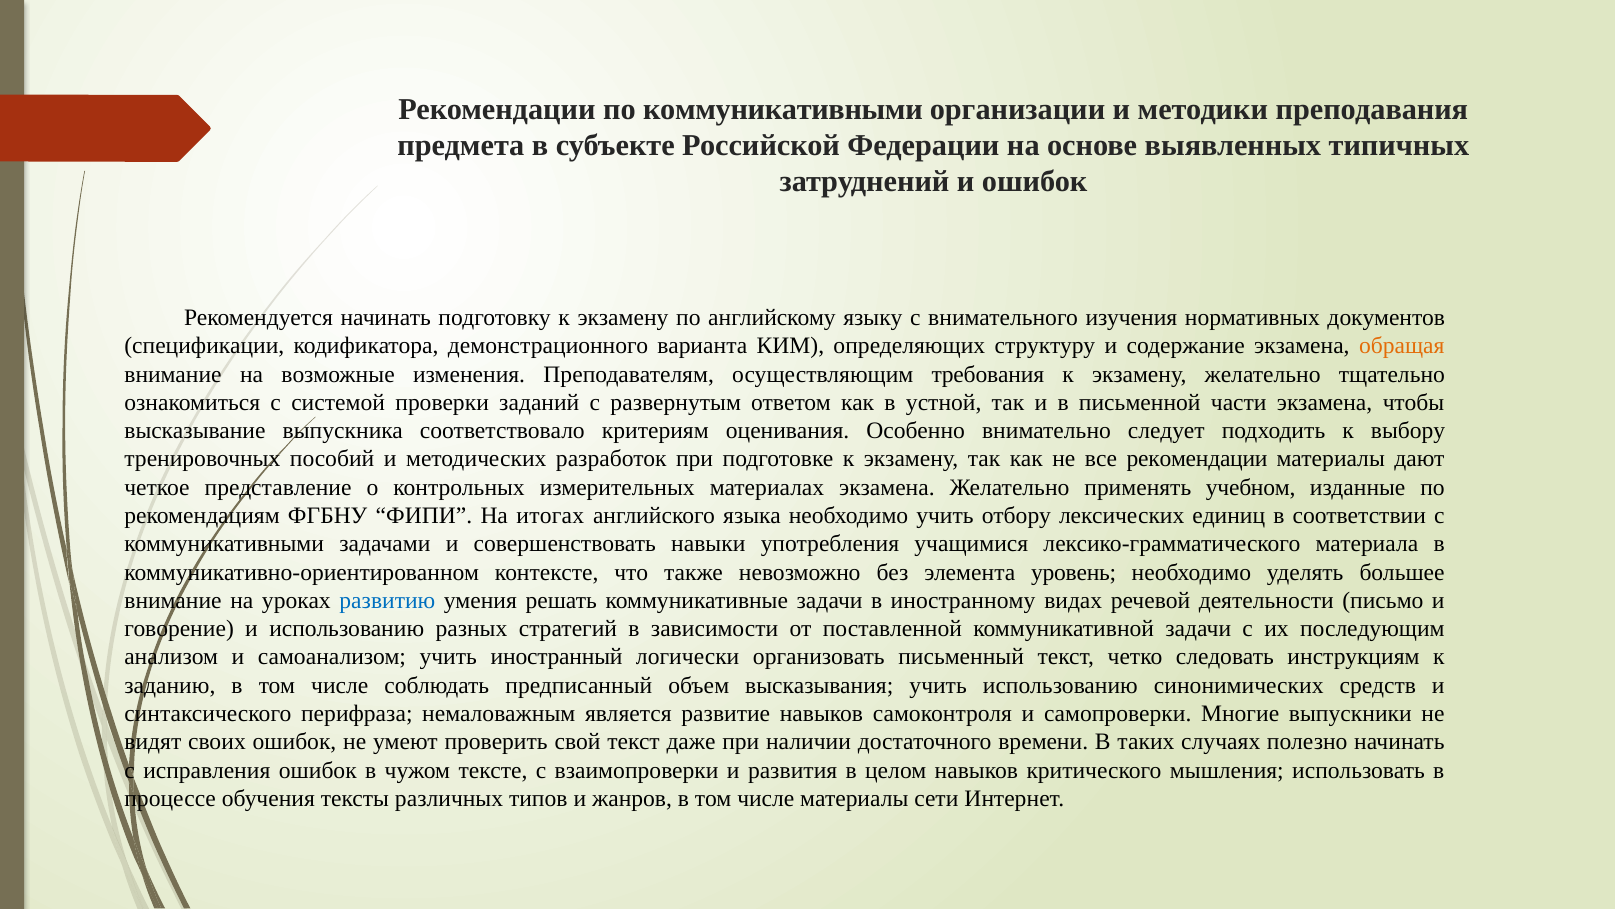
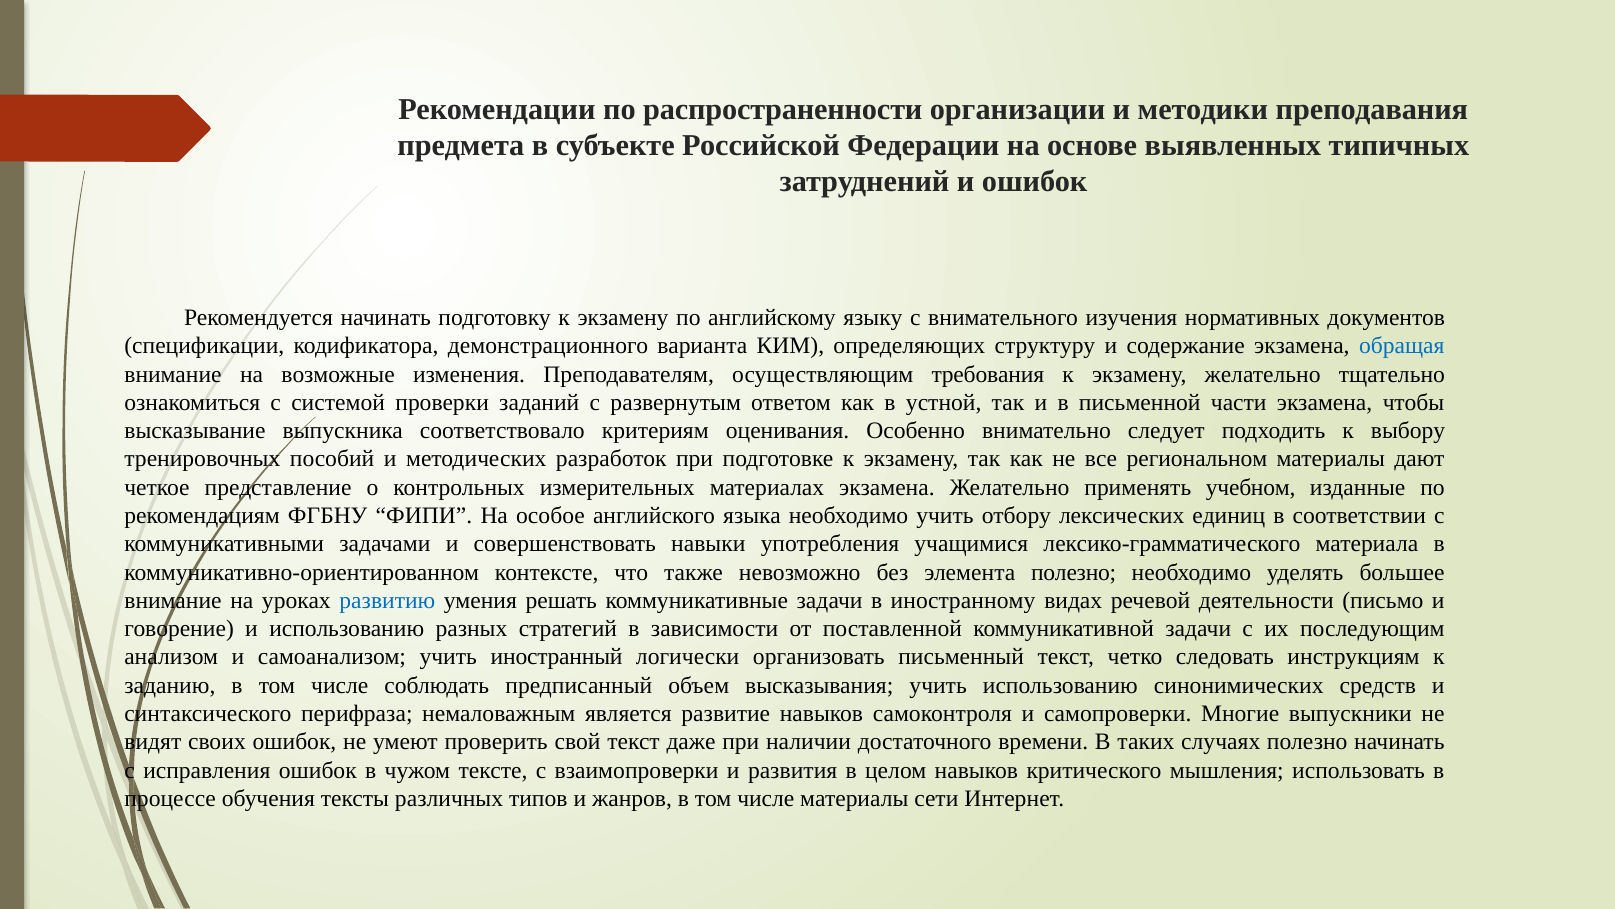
по коммуникативными: коммуникативными -> распространенности
обращая colour: orange -> blue
все рекомендации: рекомендации -> региональном
итогах: итогах -> особое
элемента уровень: уровень -> полезно
